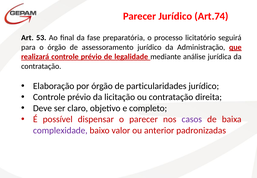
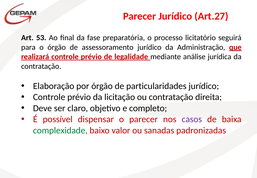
Art.74: Art.74 -> Art.27
complexidade colour: purple -> green
anterior: anterior -> sanadas
